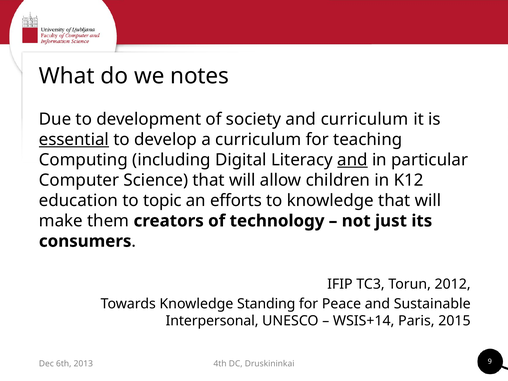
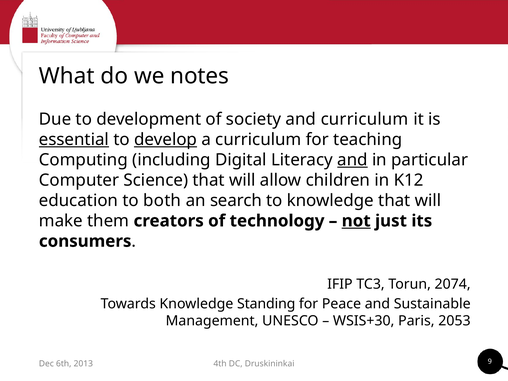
develop underline: none -> present
topic: topic -> both
efforts: efforts -> search
not underline: none -> present
2012: 2012 -> 2074
Interpersonal: Interpersonal -> Management
WSIS+14: WSIS+14 -> WSIS+30
2015: 2015 -> 2053
